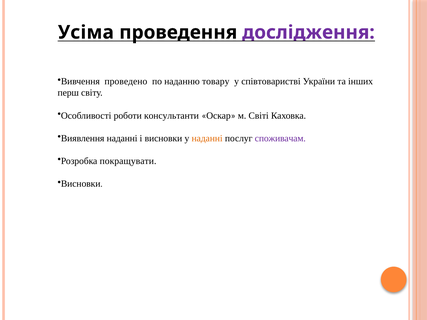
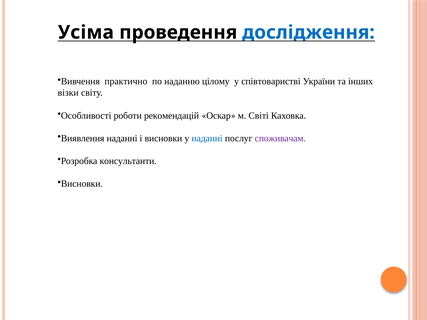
дослідження colour: purple -> blue
проведено: проведено -> практично
товару: товару -> цілому
перш: перш -> візки
консультанти: консультанти -> рекомендацій
наданні at (207, 138) colour: orange -> blue
покращувати: покращувати -> консультанти
